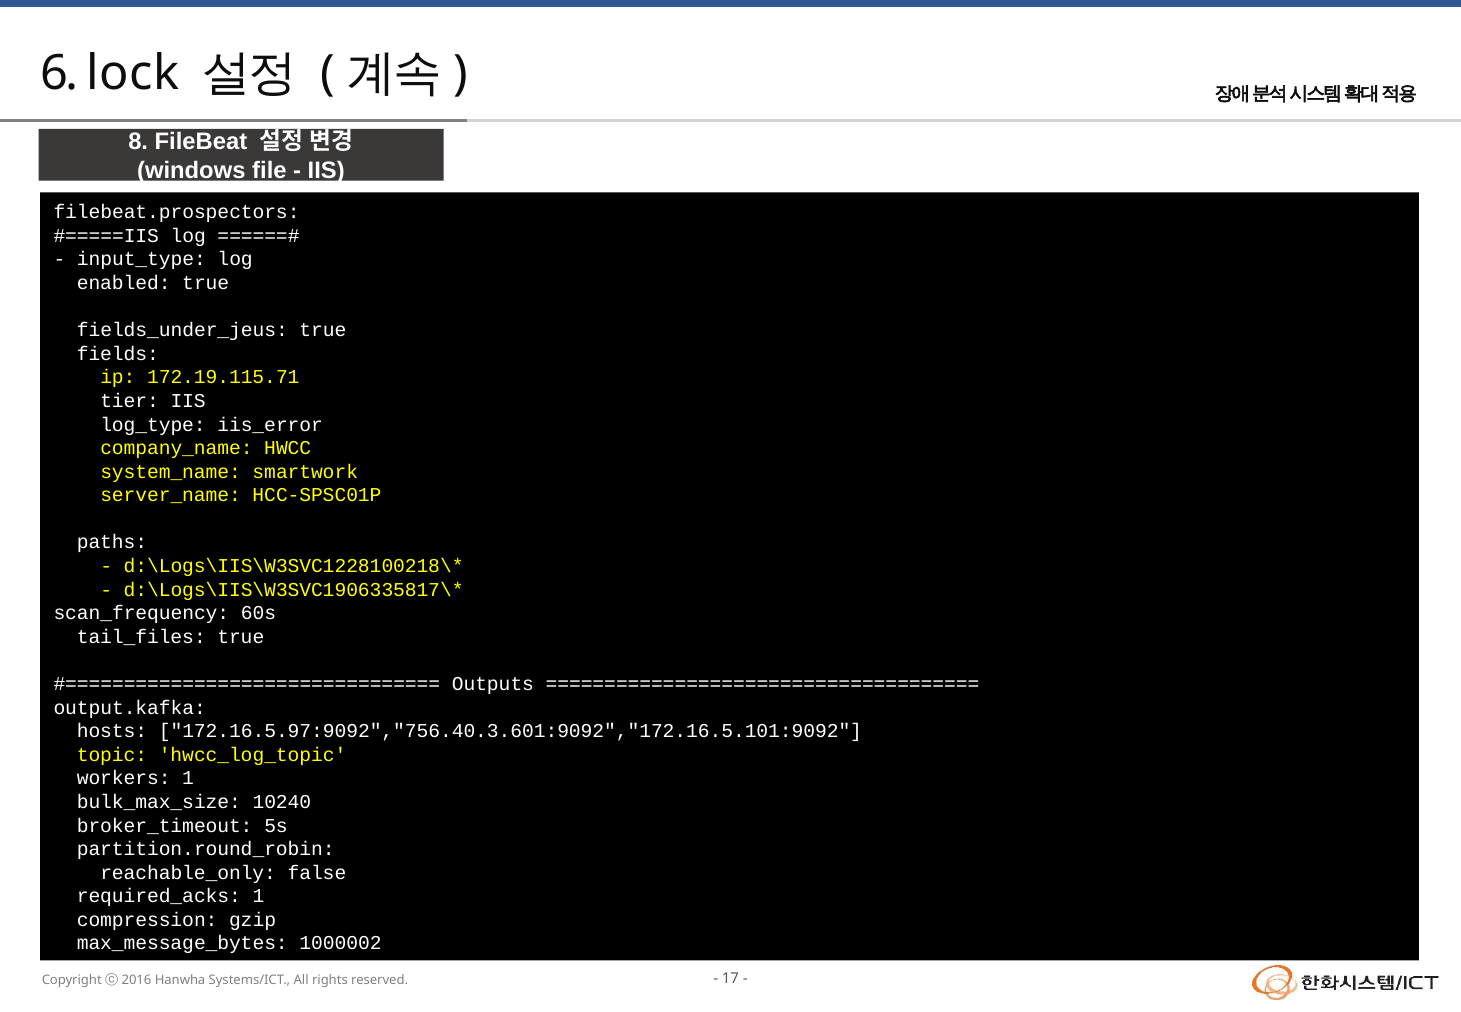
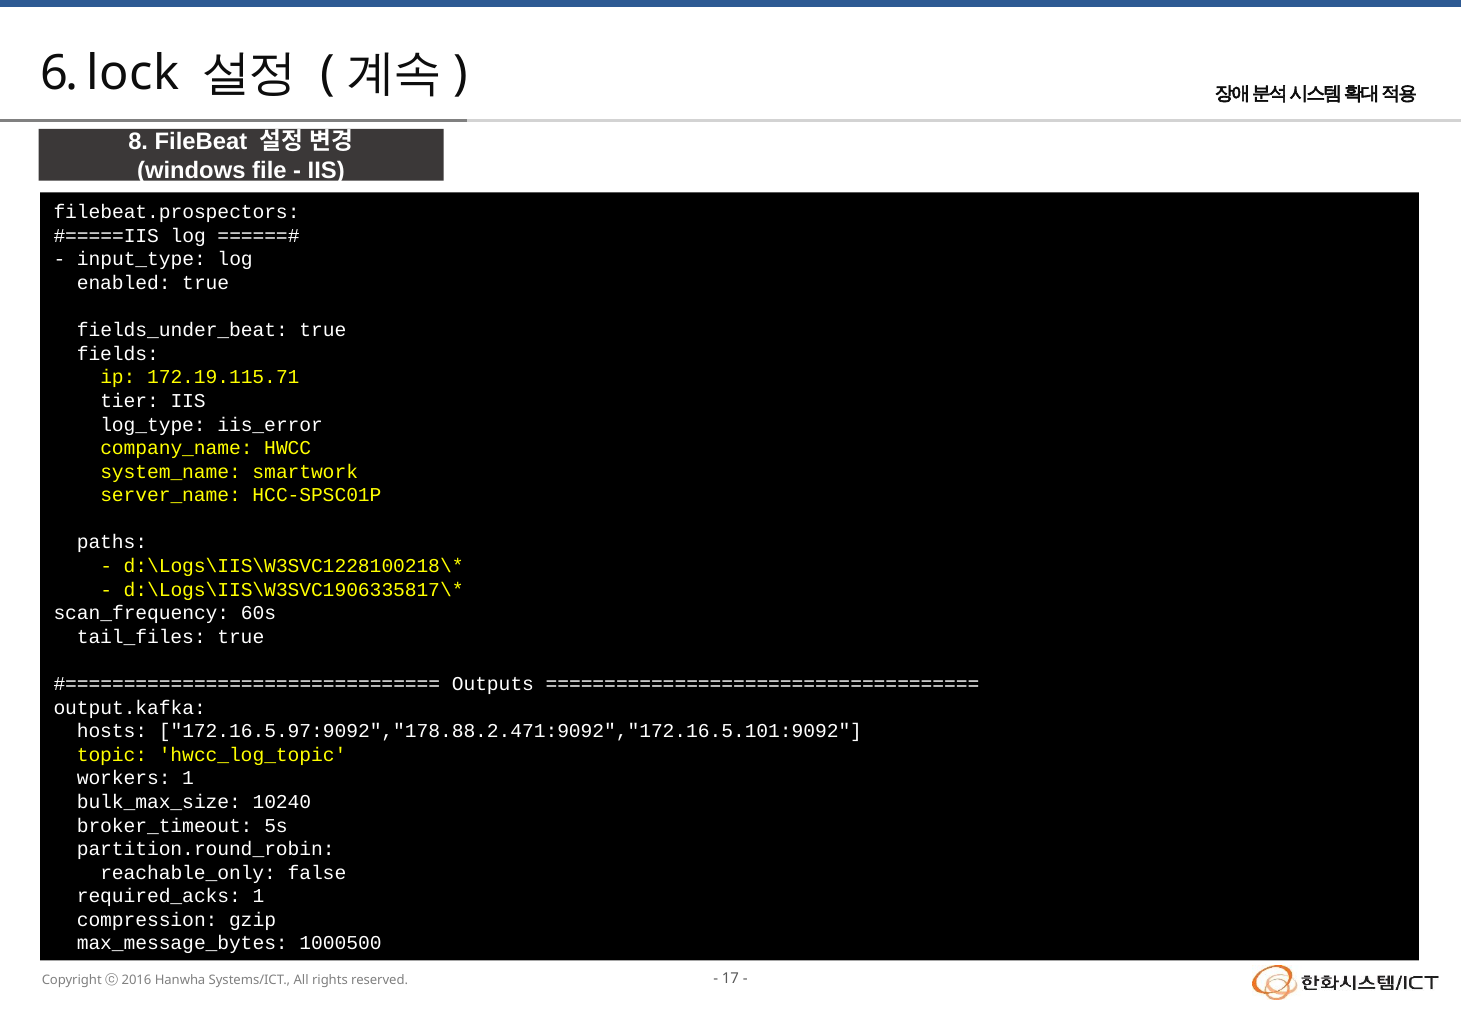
fields_under_jeus: fields_under_jeus -> fields_under_beat
172.16.5.97:9092","756.40.3.601:9092","172.16.5.101:9092: 172.16.5.97:9092","756.40.3.601:9092","172.16.5.101:9092 -> 172.16.5.97:9092","178.88.2.471:9092","172.16.5.101:9092
1000002: 1000002 -> 1000500
